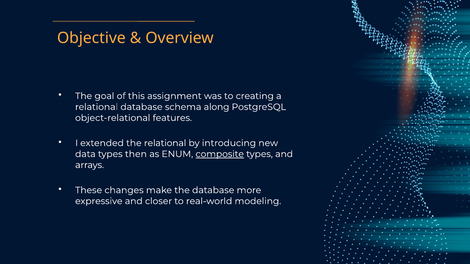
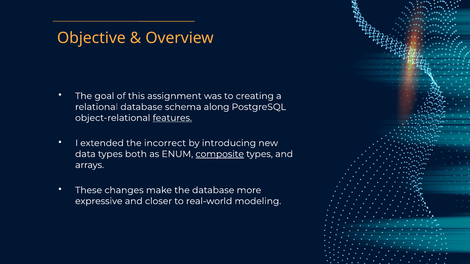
features underline: none -> present
the relational: relational -> incorrect
then: then -> both
